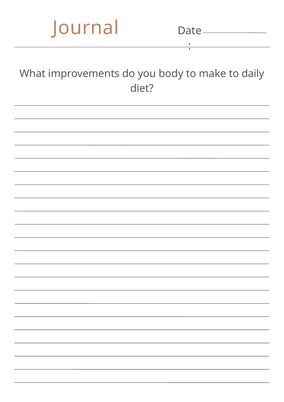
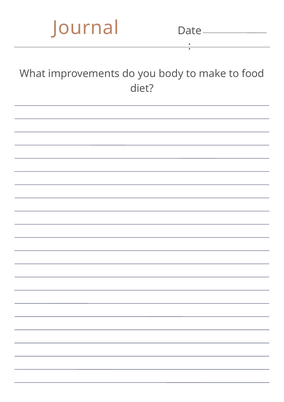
daily: daily -> food
